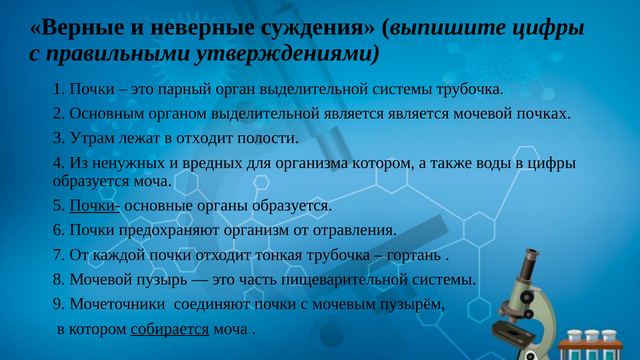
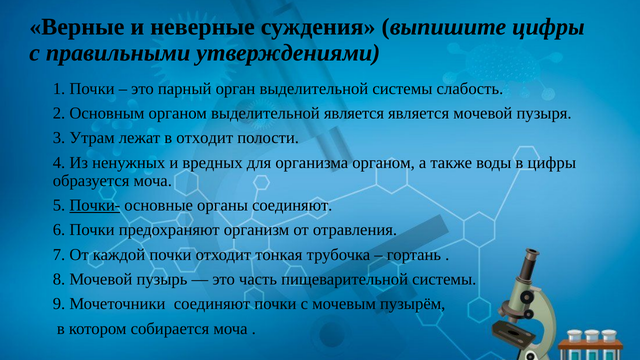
системы трубочка: трубочка -> слабость
почках: почках -> пузыря
организма котором: котором -> органом
органы образуется: образуется -> соединяют
собирается underline: present -> none
